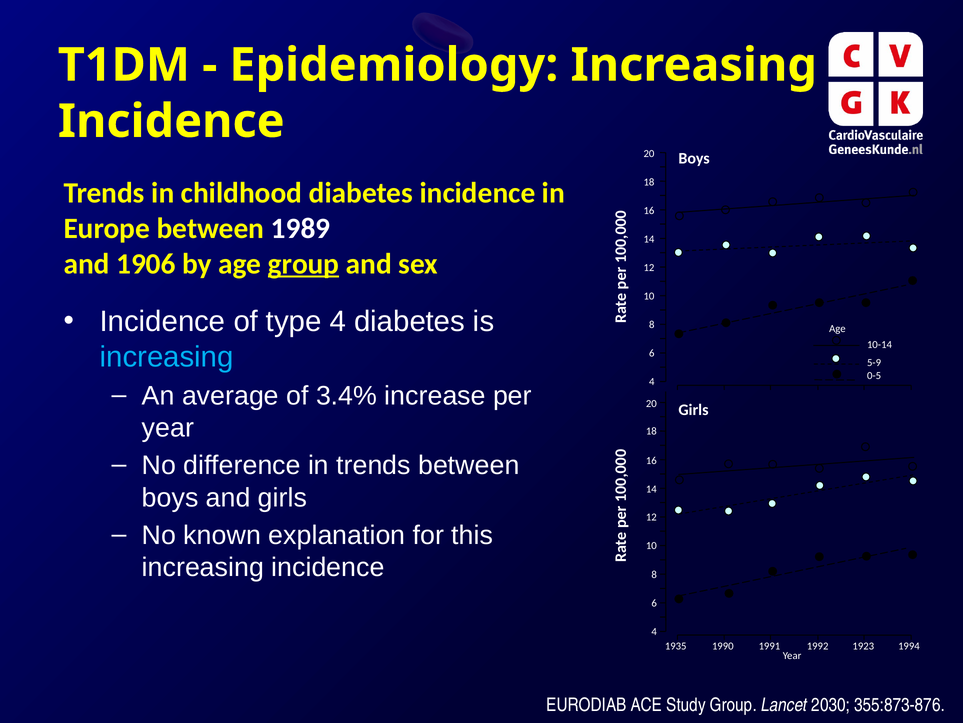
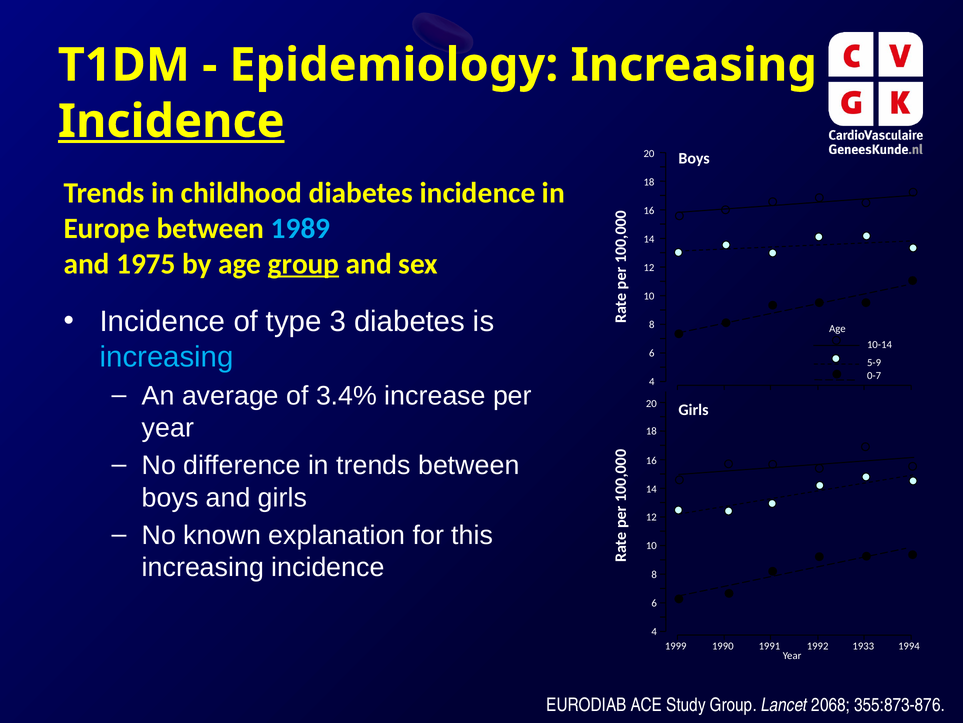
Incidence at (171, 121) underline: none -> present
1989 colour: white -> light blue
1906: 1906 -> 1975
type 4: 4 -> 3
0-5: 0-5 -> 0-7
1935: 1935 -> 1999
1923: 1923 -> 1933
2030: 2030 -> 2068
